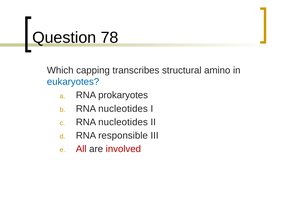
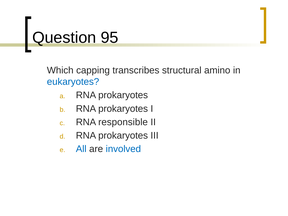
78: 78 -> 95
nucleotides at (123, 109): nucleotides -> prokaryotes
nucleotides at (123, 122): nucleotides -> responsible
responsible at (123, 136): responsible -> prokaryotes
All colour: red -> blue
involved colour: red -> blue
